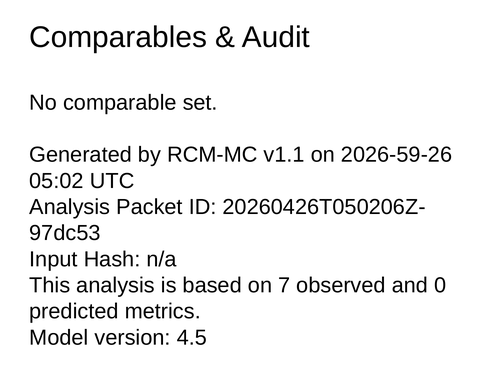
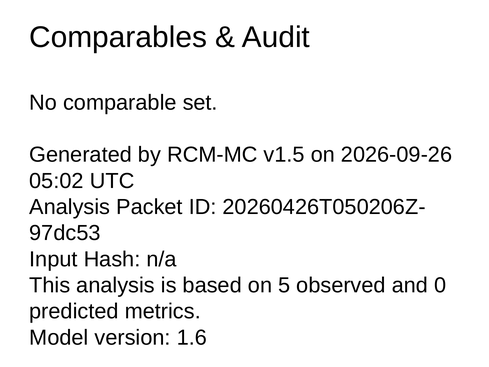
v1.1: v1.1 -> v1.5
2026-59-26: 2026-59-26 -> 2026-09-26
7: 7 -> 5
4.5: 4.5 -> 1.6
